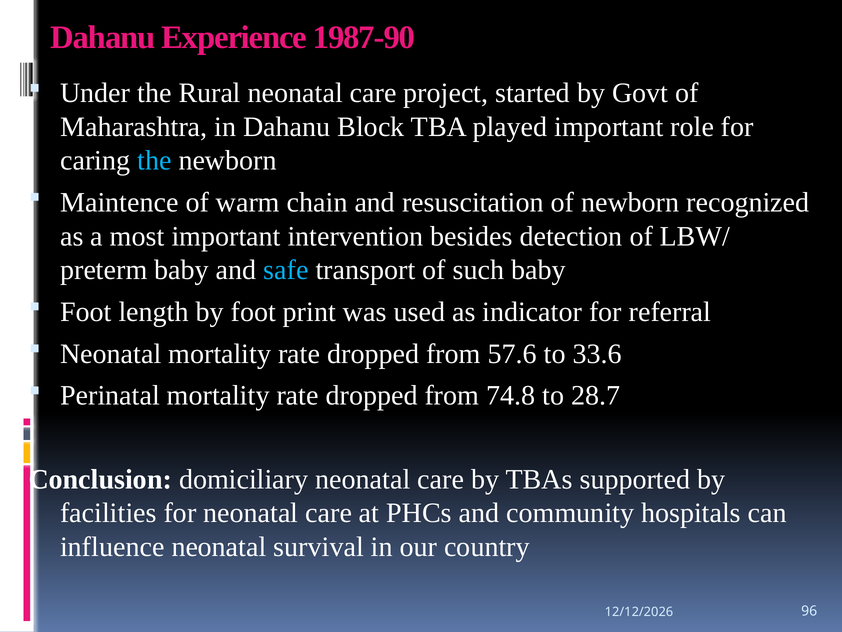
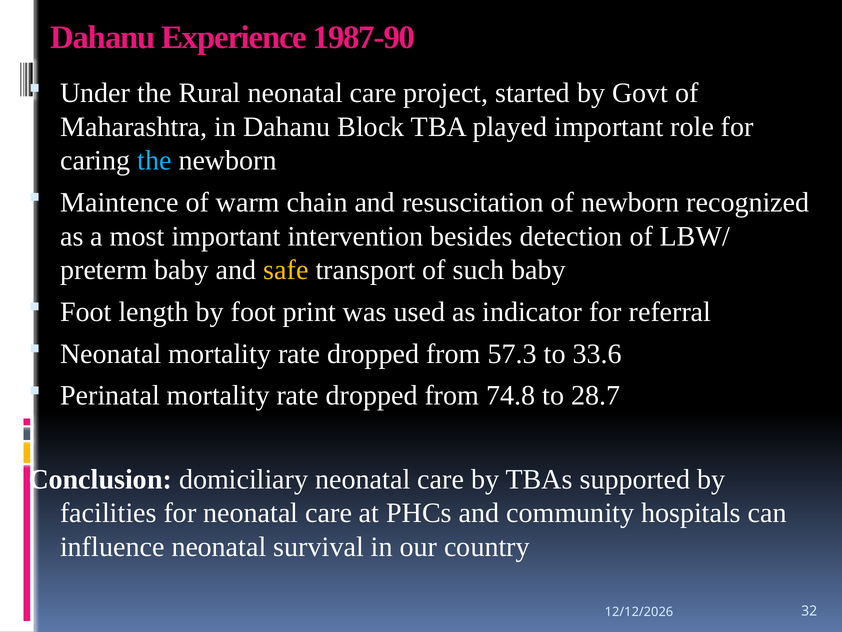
safe colour: light blue -> yellow
57.6: 57.6 -> 57.3
96: 96 -> 32
